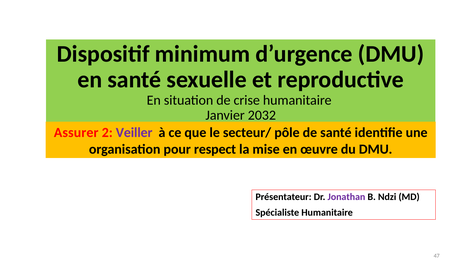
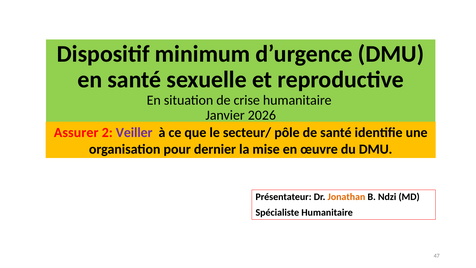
2032: 2032 -> 2026
respect: respect -> dernier
Jonathan colour: purple -> orange
